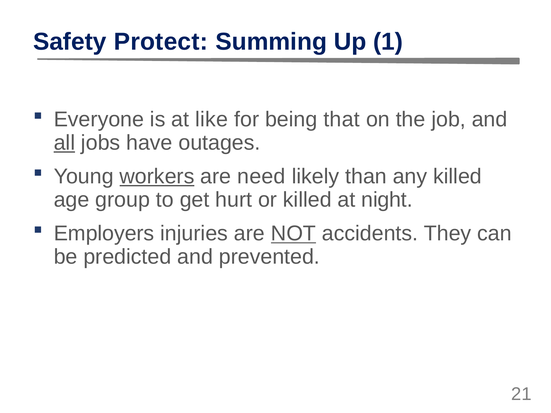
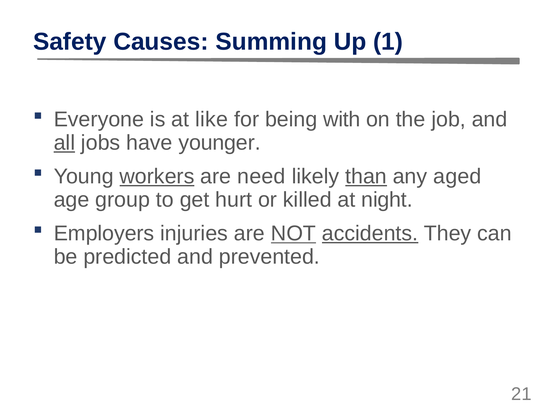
Protect: Protect -> Causes
that: that -> with
outages: outages -> younger
than underline: none -> present
any killed: killed -> aged
accidents underline: none -> present
